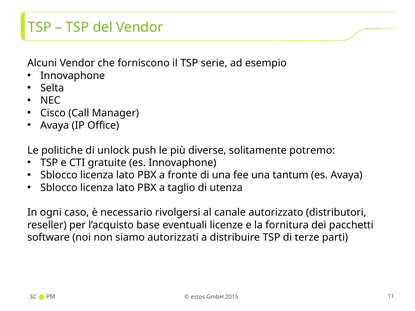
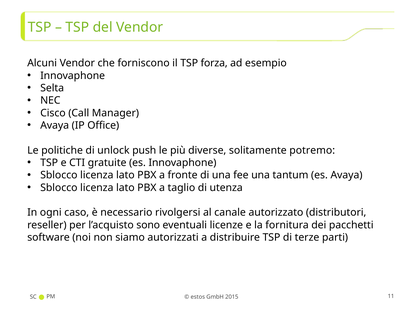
serie: serie -> forza
base: base -> sono
